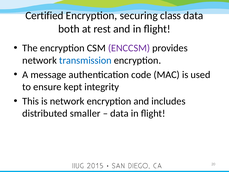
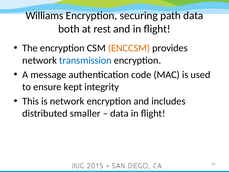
Certified: Certified -> Williams
class: class -> path
ENCCSM colour: purple -> orange
